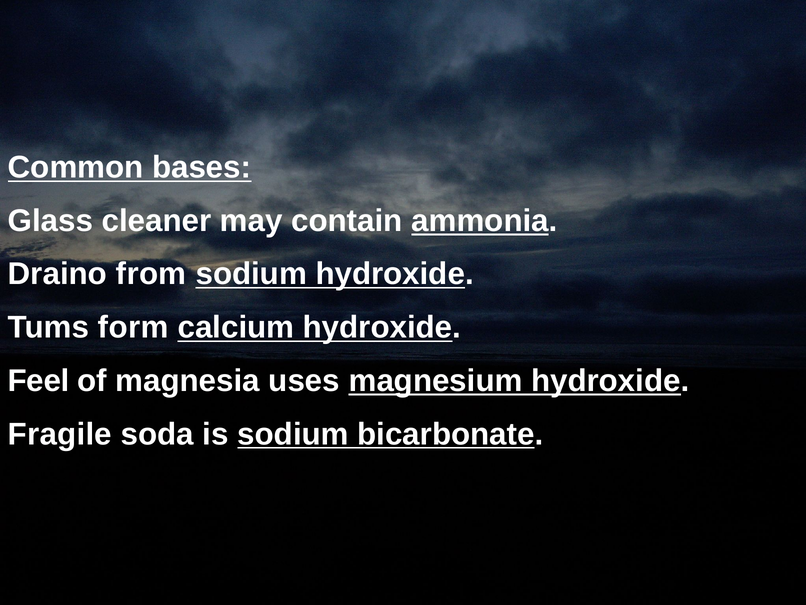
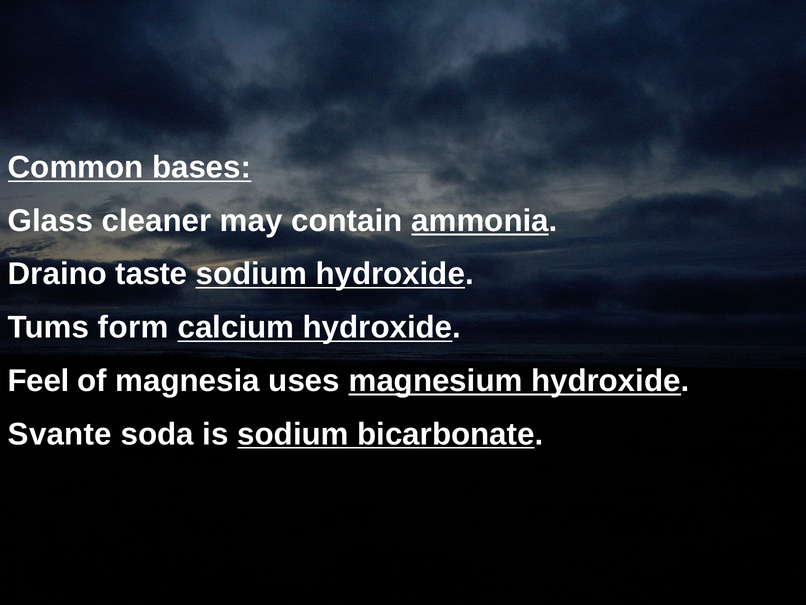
from: from -> taste
Fragile: Fragile -> Svante
